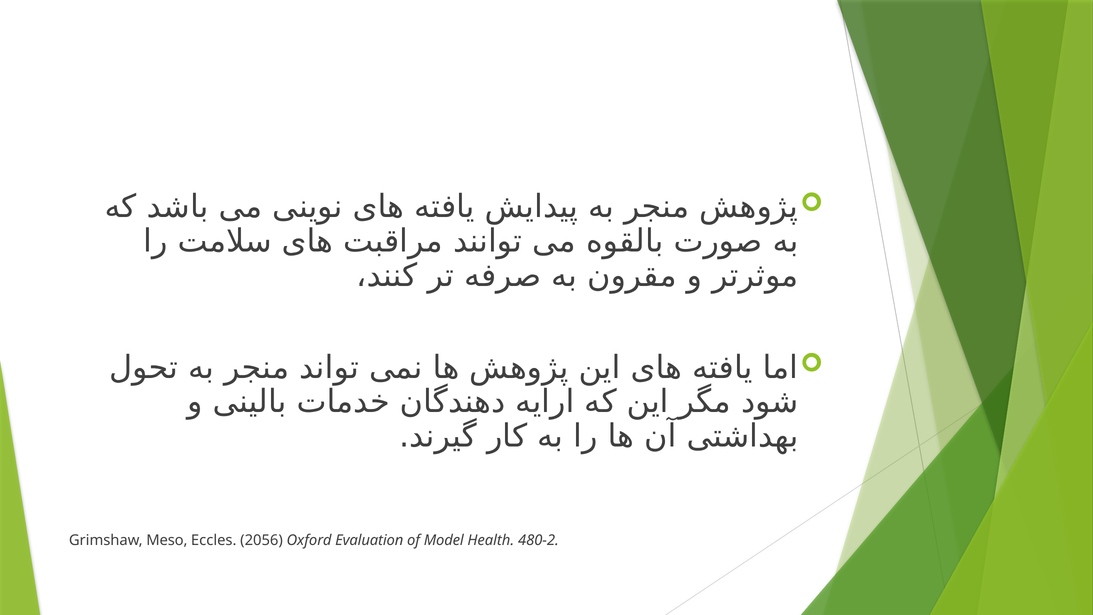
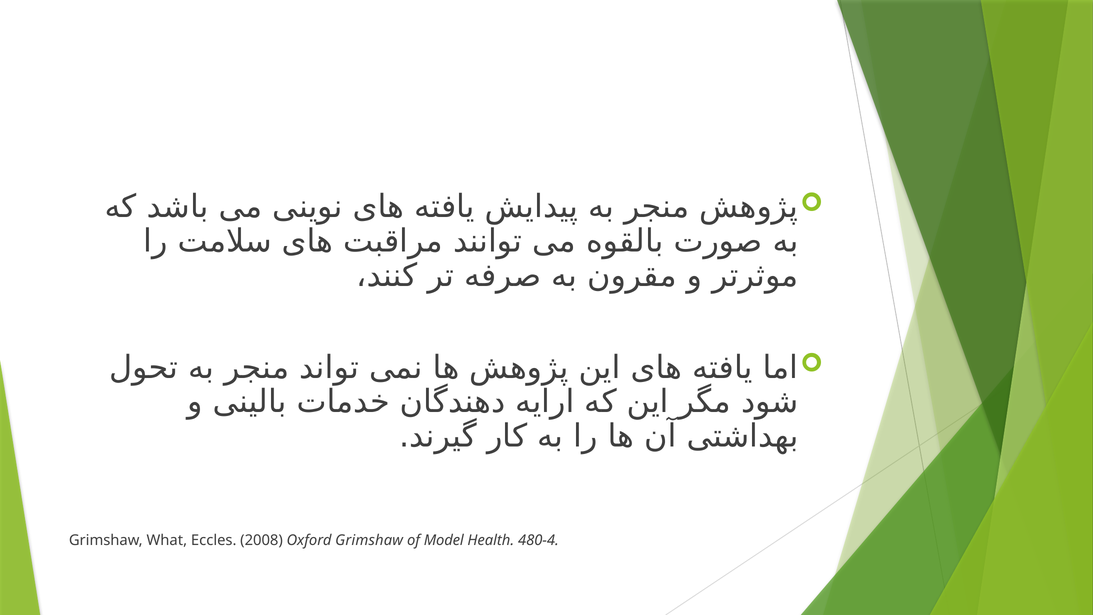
Meso: Meso -> What
2056: 2056 -> 2008
Oxford Evaluation: Evaluation -> Grimshaw
480-2: 480-2 -> 480-4
